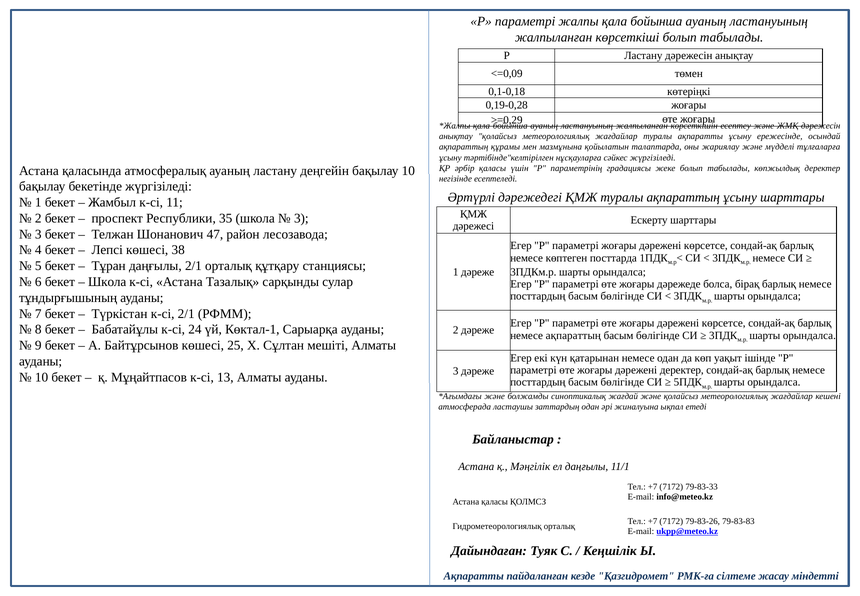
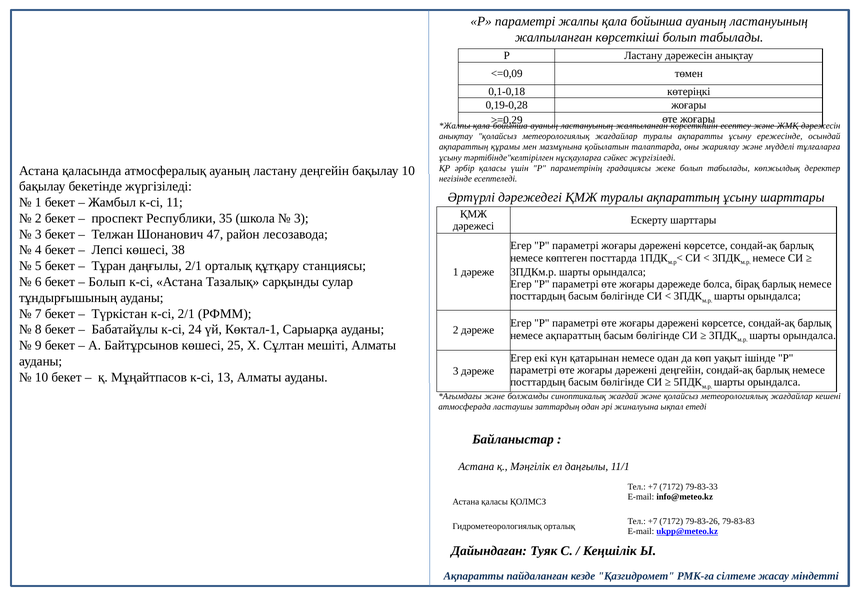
Школа at (107, 282): Школа -> Болып
дәрежені деректер: деректер -> деңгейін
